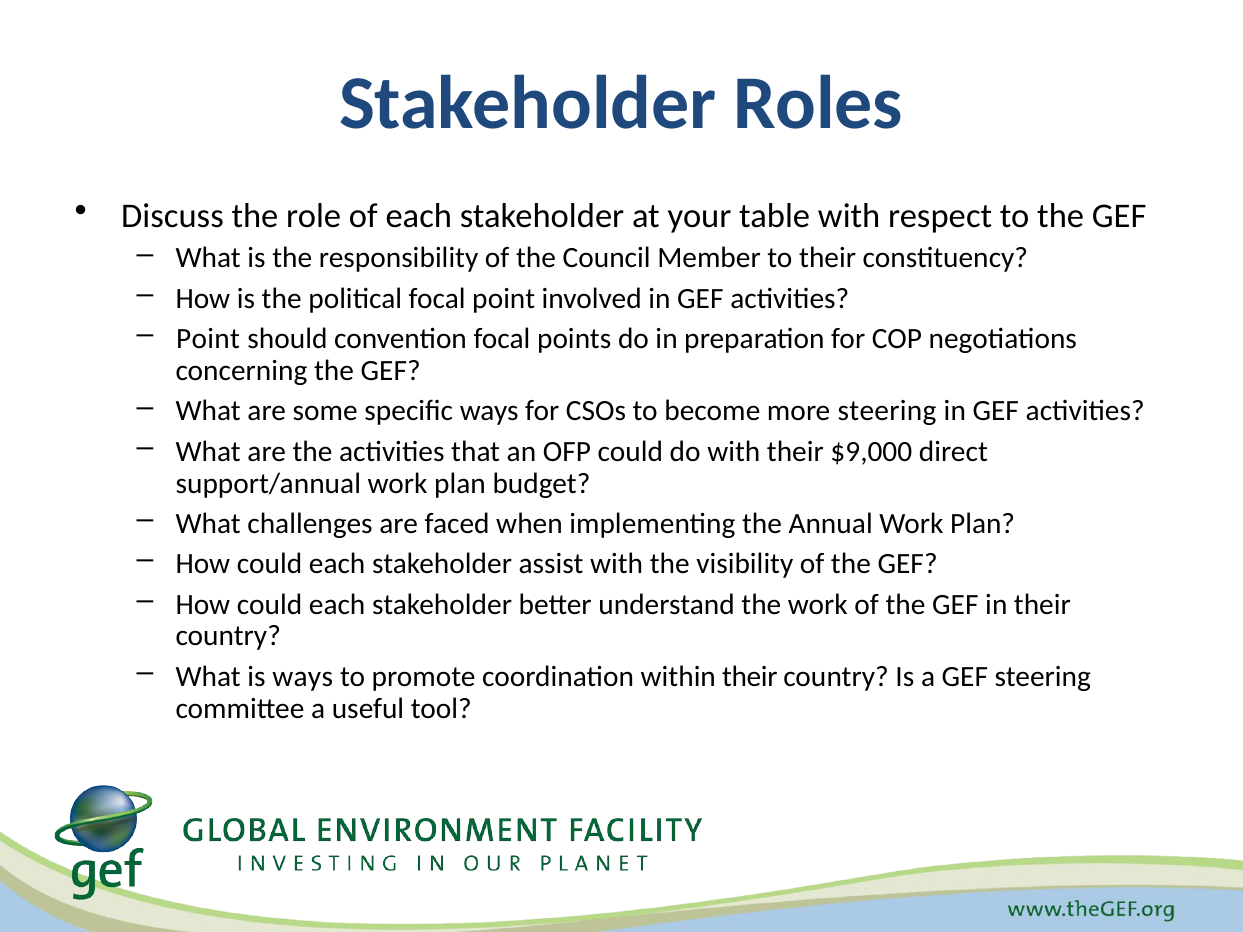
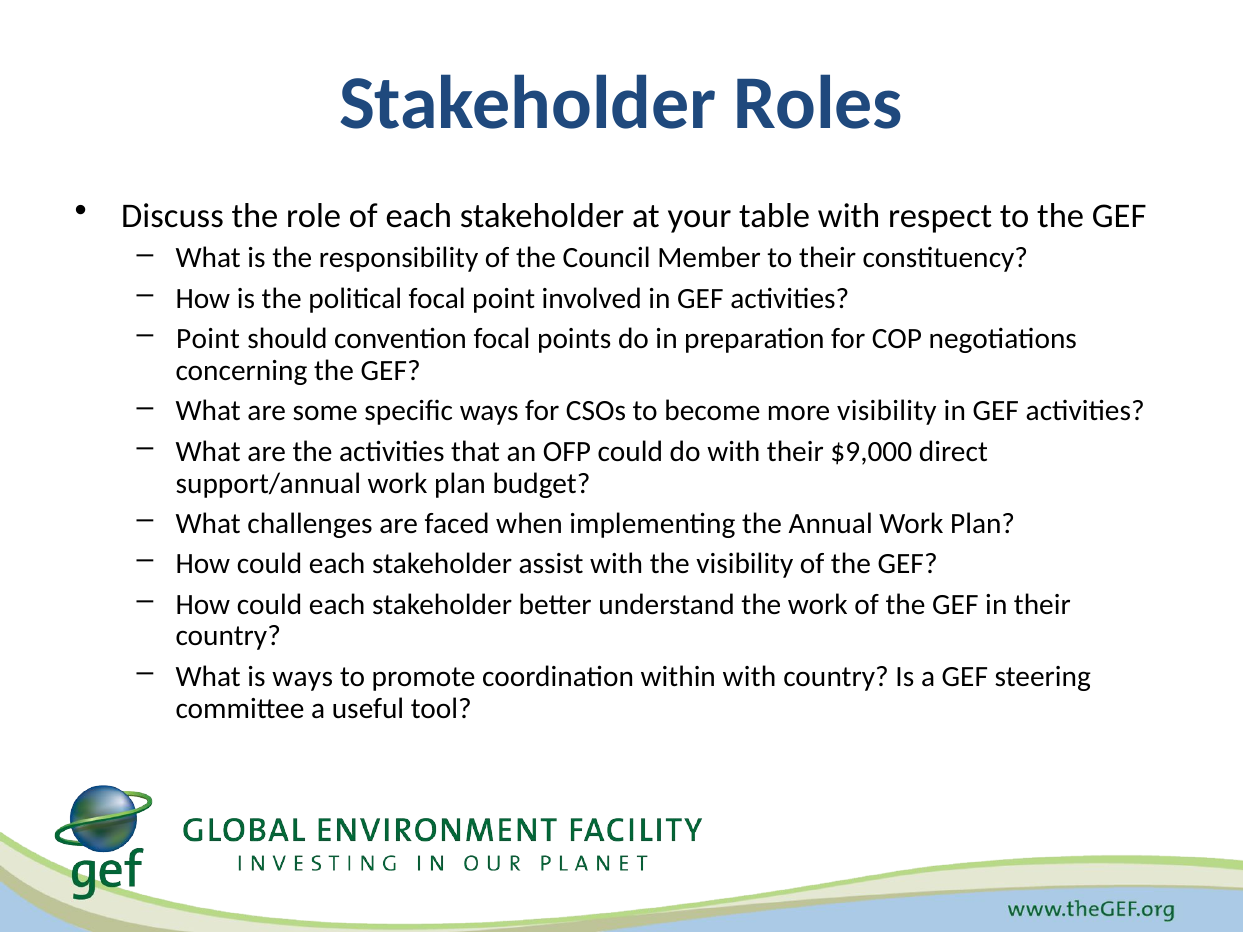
more steering: steering -> visibility
within their: their -> with
